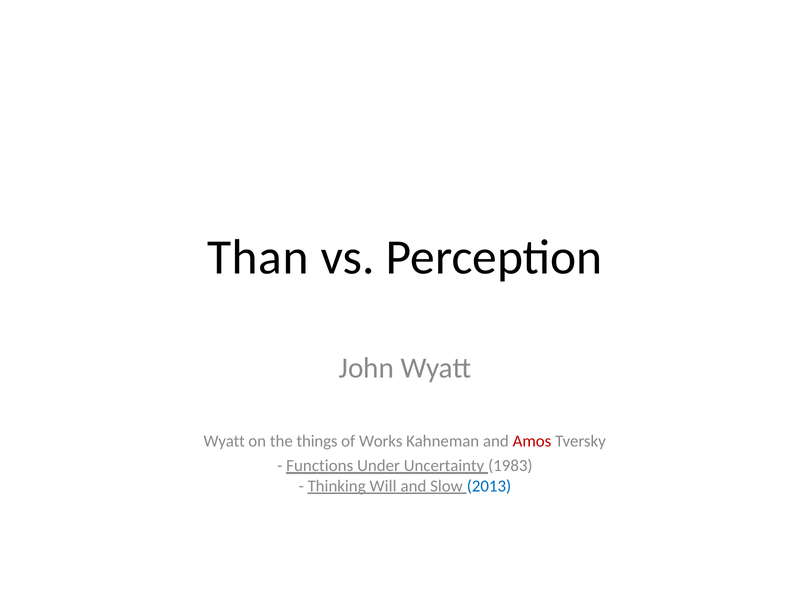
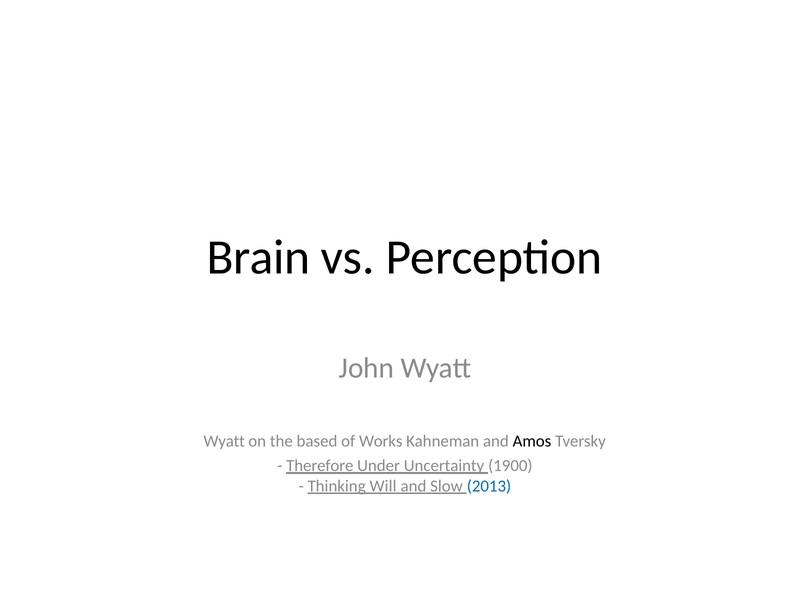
Than: Than -> Brain
things: things -> based
Amos colour: red -> black
Functions: Functions -> Therefore
1983: 1983 -> 1900
